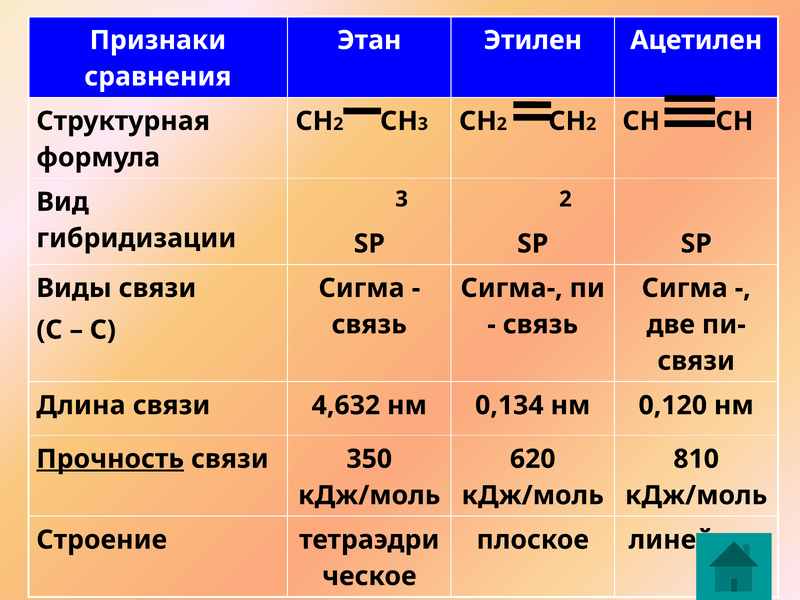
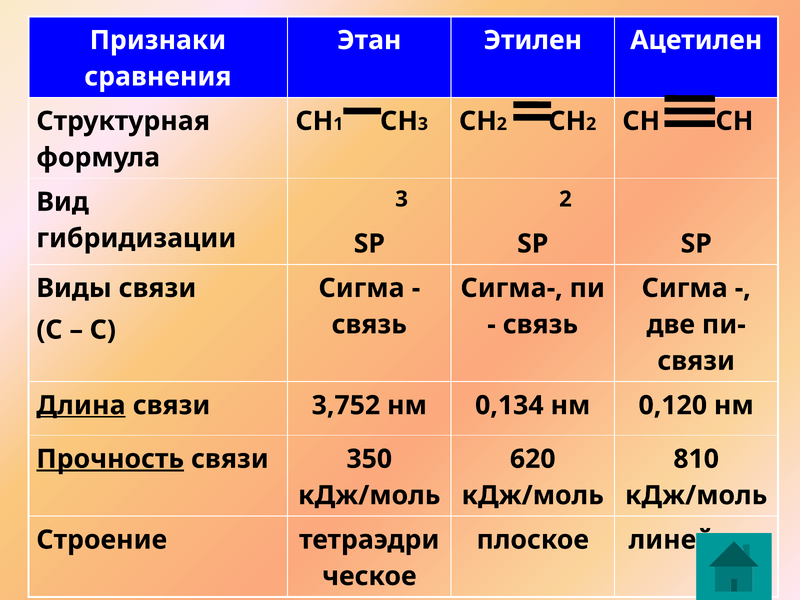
2 at (338, 124): 2 -> 1
Длина underline: none -> present
4,632: 4,632 -> 3,752
